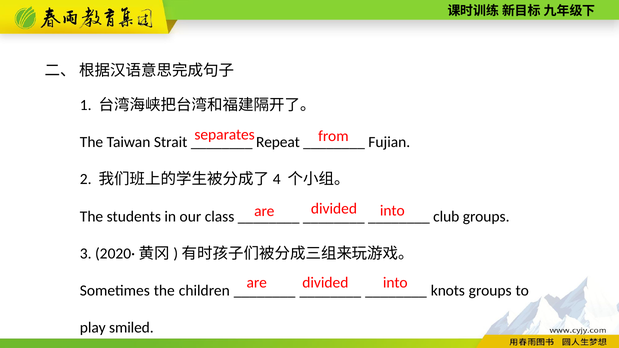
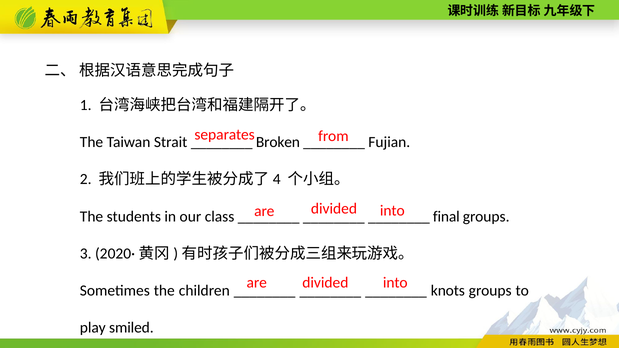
Repeat: Repeat -> Broken
club: club -> final
